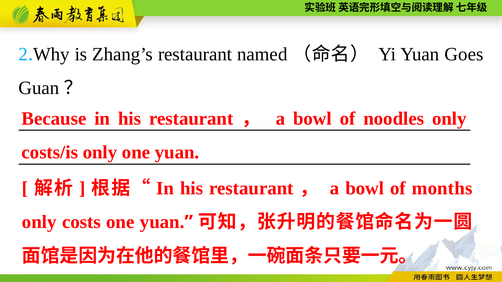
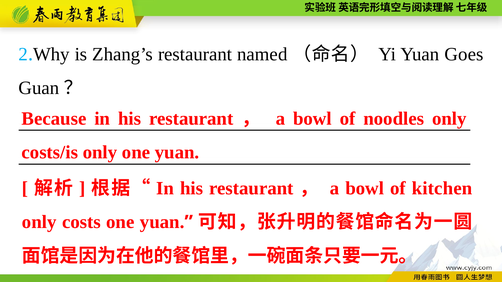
months: months -> kitchen
